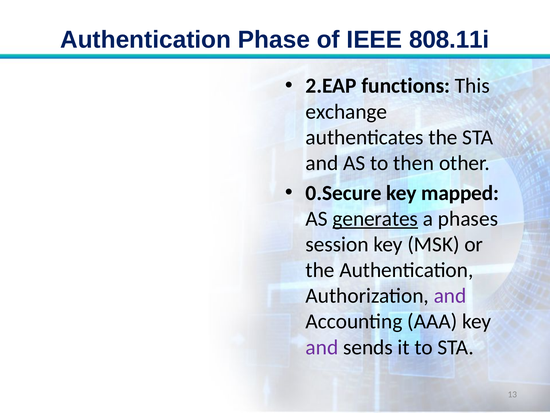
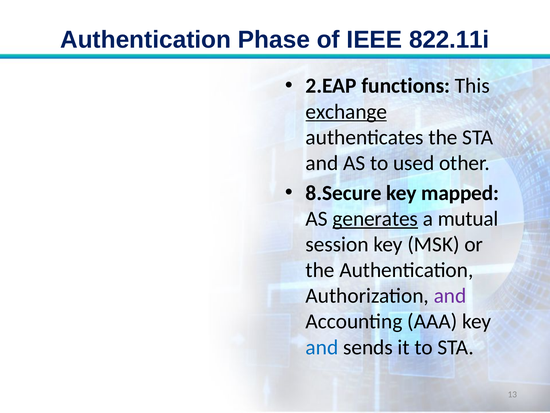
808.11i: 808.11i -> 822.11i
exchange underline: none -> present
then: then -> used
0.Secure: 0.Secure -> 8.Secure
phases: phases -> mutual
and at (322, 347) colour: purple -> blue
